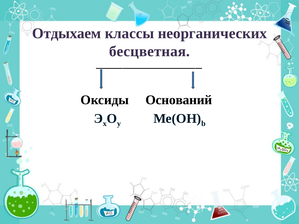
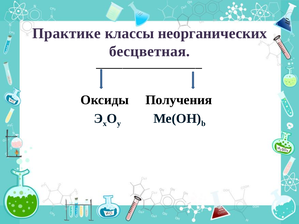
Отдыхаем: Отдыхаем -> Практике
Оснований: Оснований -> Получения
